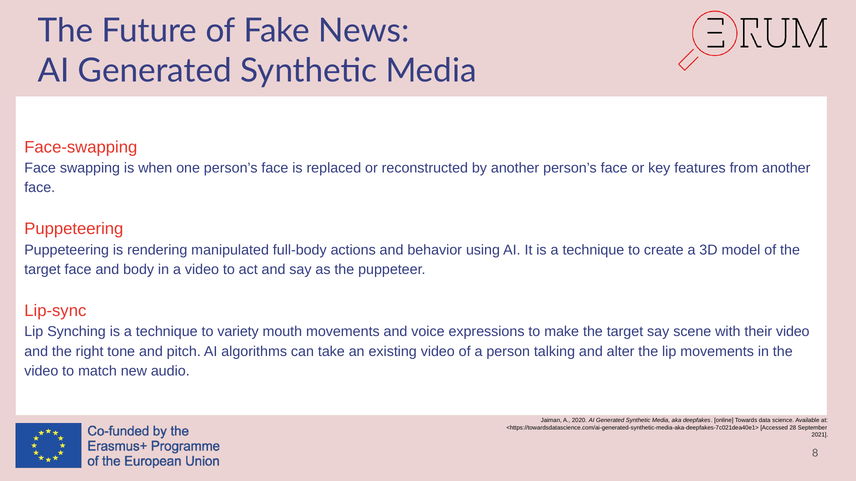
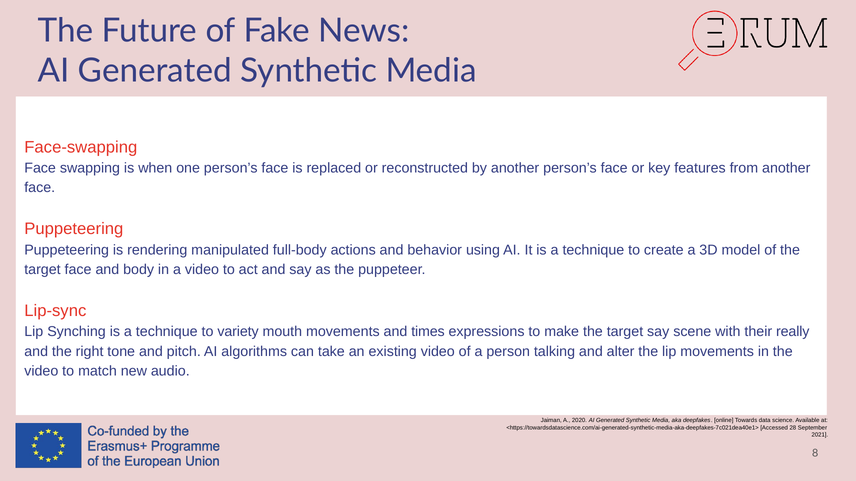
voice: voice -> times
their video: video -> really
